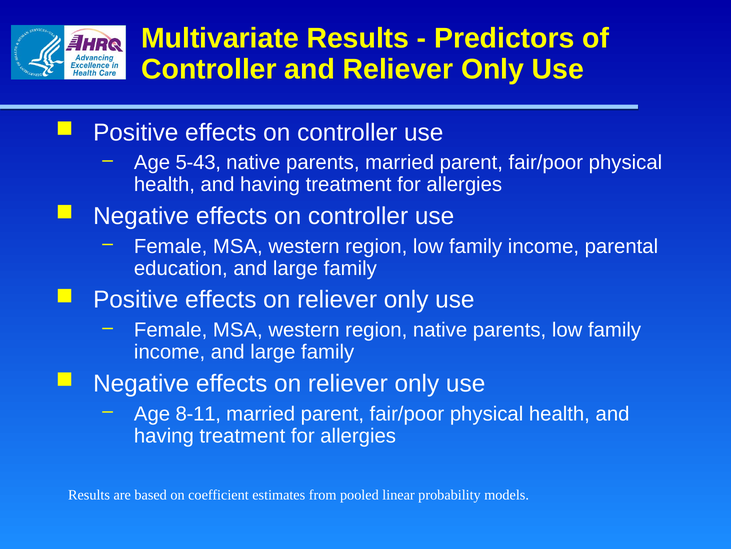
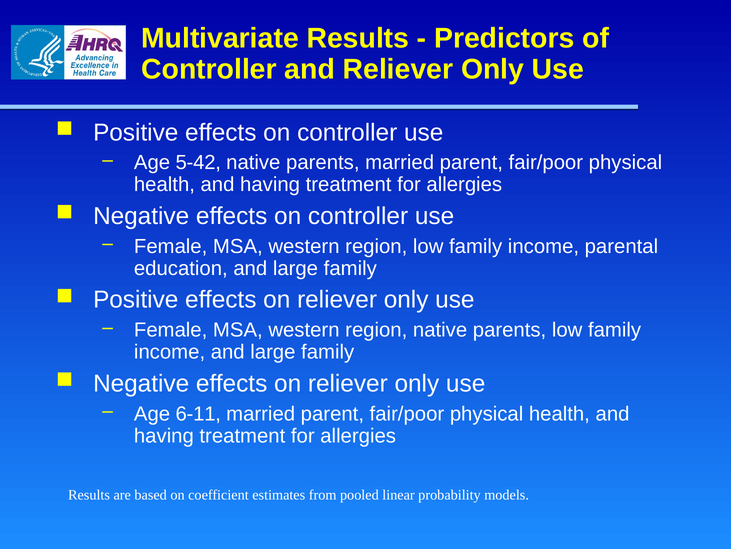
5-43: 5-43 -> 5-42
8-11: 8-11 -> 6-11
